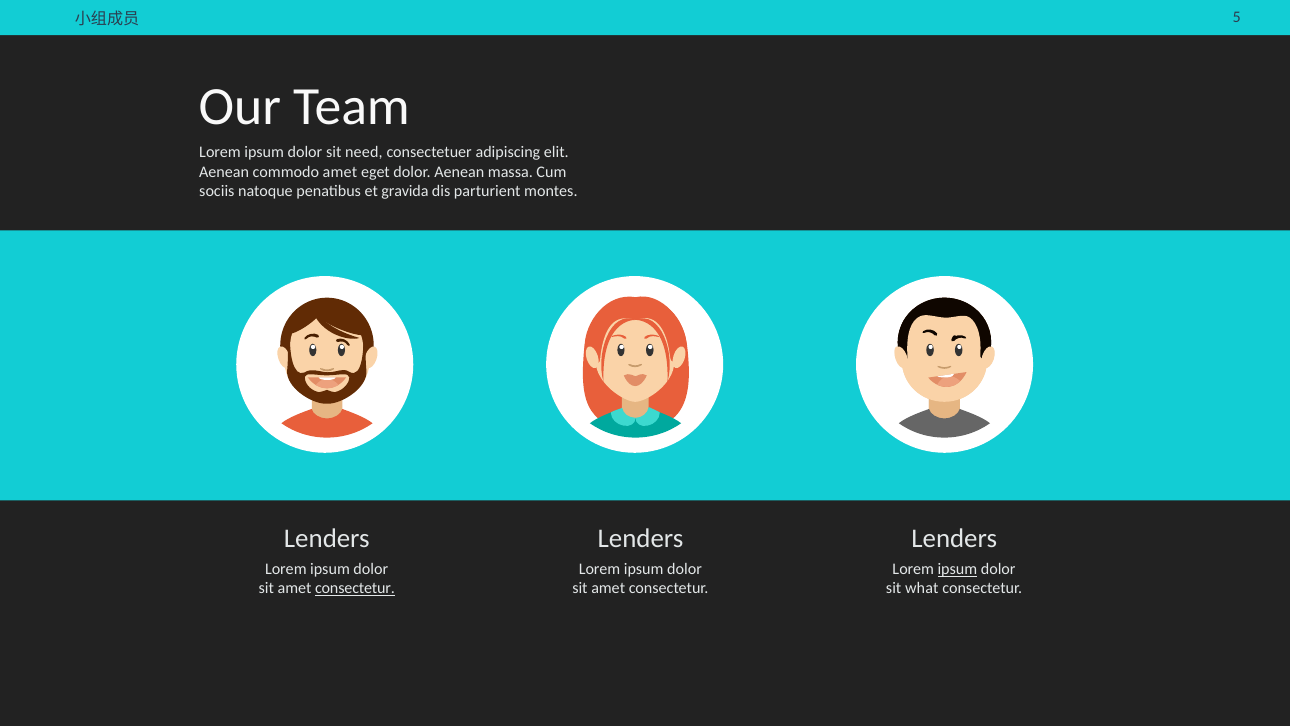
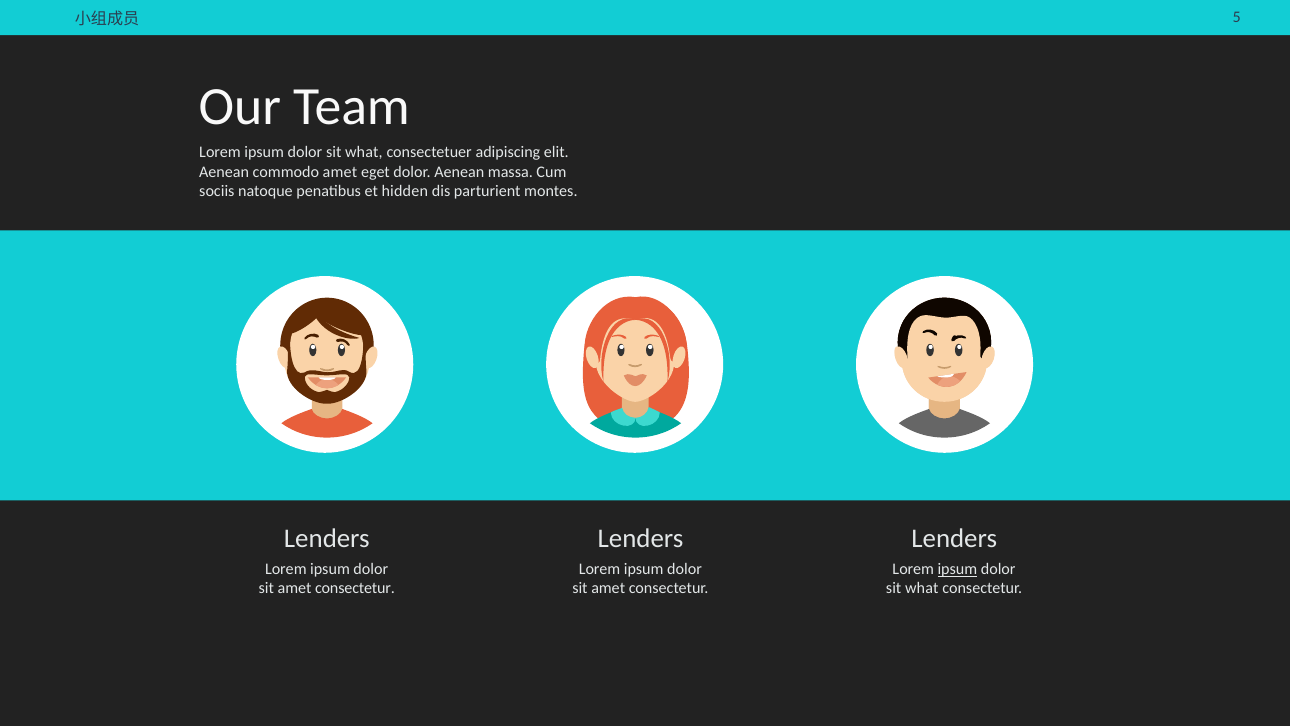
need at (364, 153): need -> what
gravida: gravida -> hidden
consectetur at (355, 588) underline: present -> none
